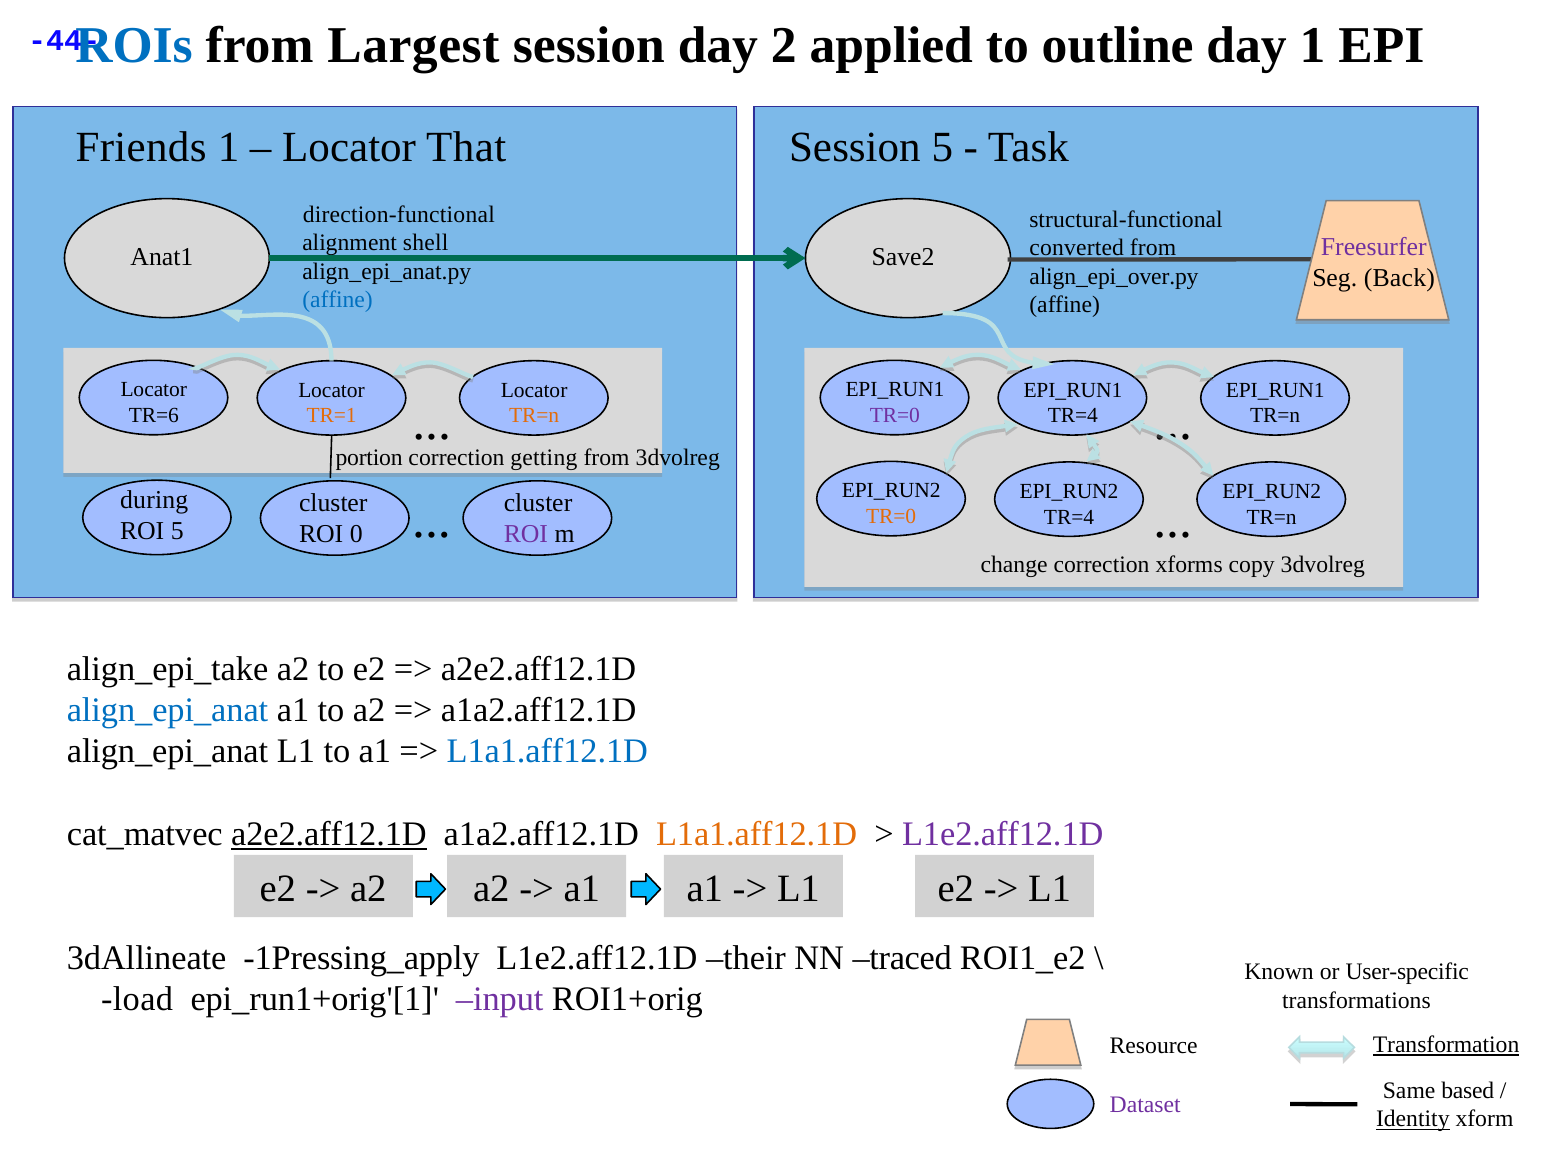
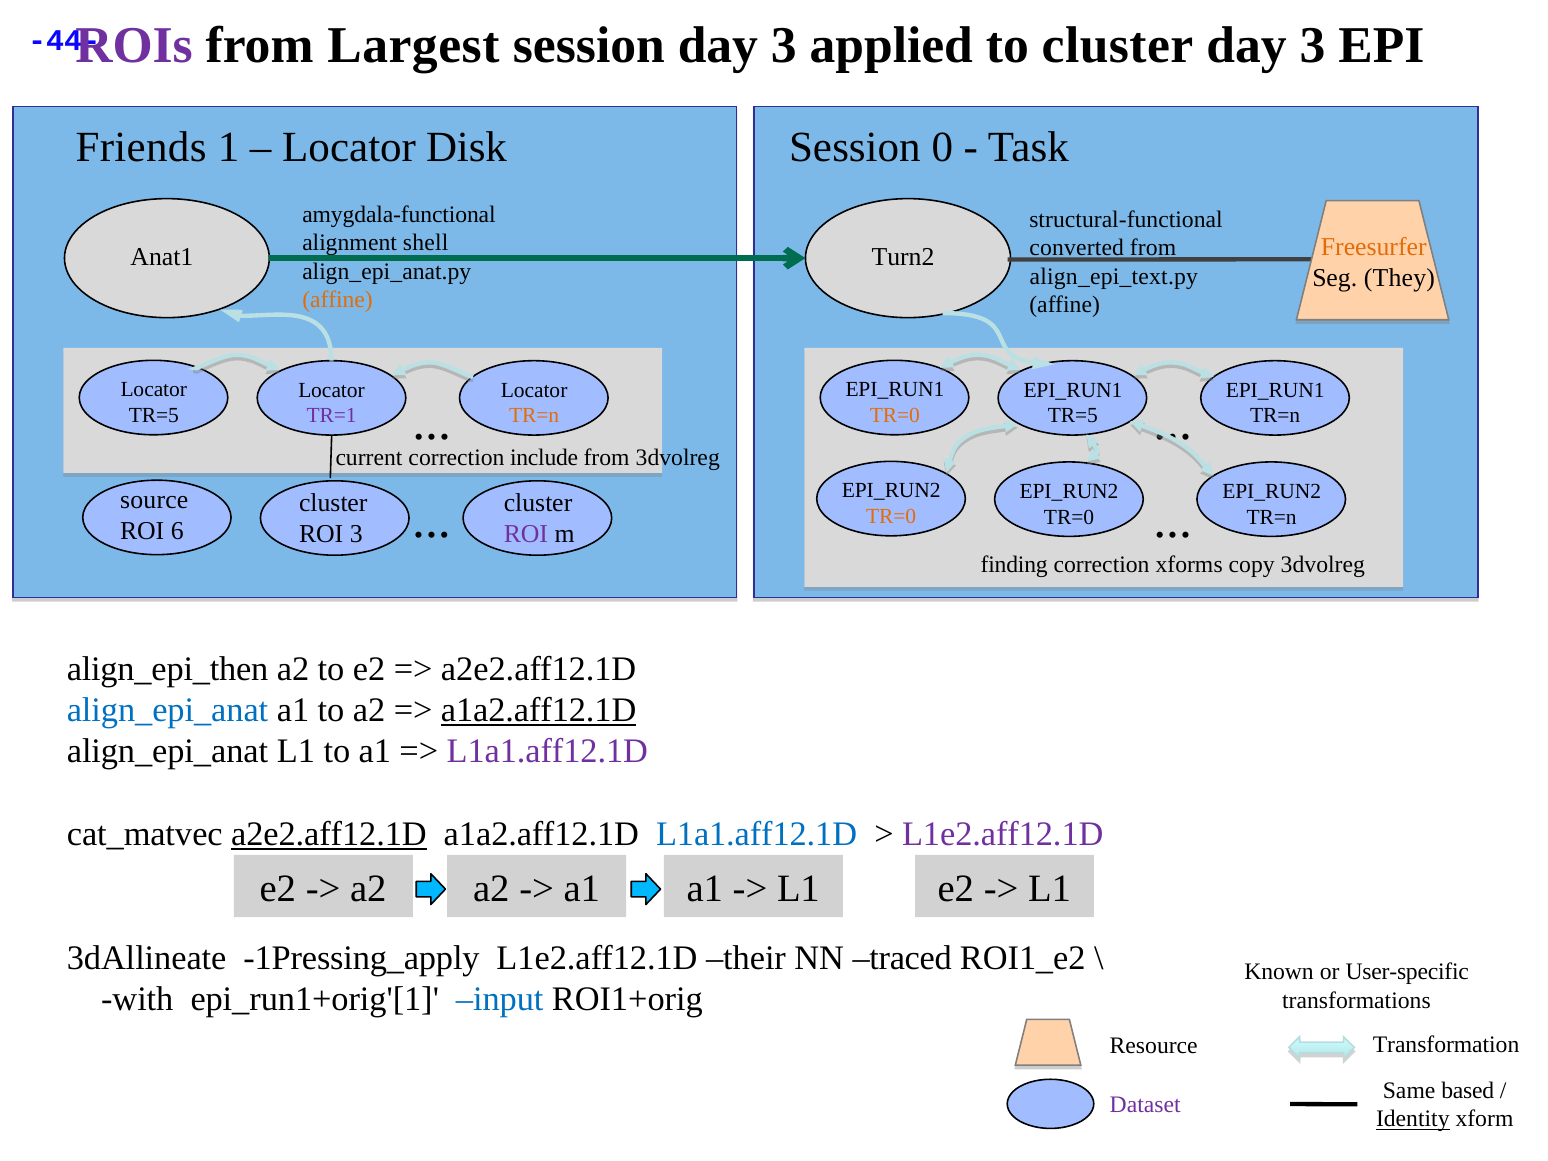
ROIs colour: blue -> purple
session day 2: 2 -> 3
to outline: outline -> cluster
1 at (1313, 46): 1 -> 3
That: That -> Disk
Session 5: 5 -> 0
direction-functional: direction-functional -> amygdala-functional
Freesurfer colour: purple -> orange
Save2: Save2 -> Turn2
align_epi_over.py: align_epi_over.py -> align_epi_text.py
Back: Back -> They
affine at (338, 300) colour: blue -> orange
TR=6 at (154, 416): TR=6 -> TR=5
TR=0 at (895, 416) colour: purple -> orange
TR=1 colour: orange -> purple
TR=4 at (1073, 416): TR=4 -> TR=5
portion: portion -> current
getting: getting -> include
during: during -> source
TR=4 at (1069, 517): TR=4 -> TR=0
ROI 5: 5 -> 6
ROI 0: 0 -> 3
change: change -> finding
align_epi_take: align_epi_take -> align_epi_then
a1a2.aff12.1D at (539, 710) underline: none -> present
L1a1.aff12.1D at (547, 752) colour: blue -> purple
L1a1.aff12.1D at (757, 834) colour: orange -> blue
load: load -> with
input colour: purple -> blue
Transformation underline: present -> none
